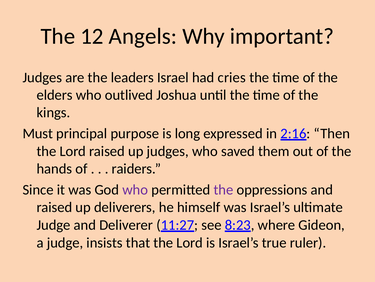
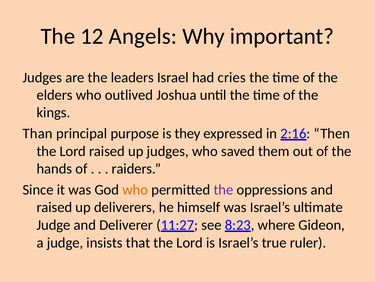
Must: Must -> Than
long: long -> they
who at (135, 189) colour: purple -> orange
